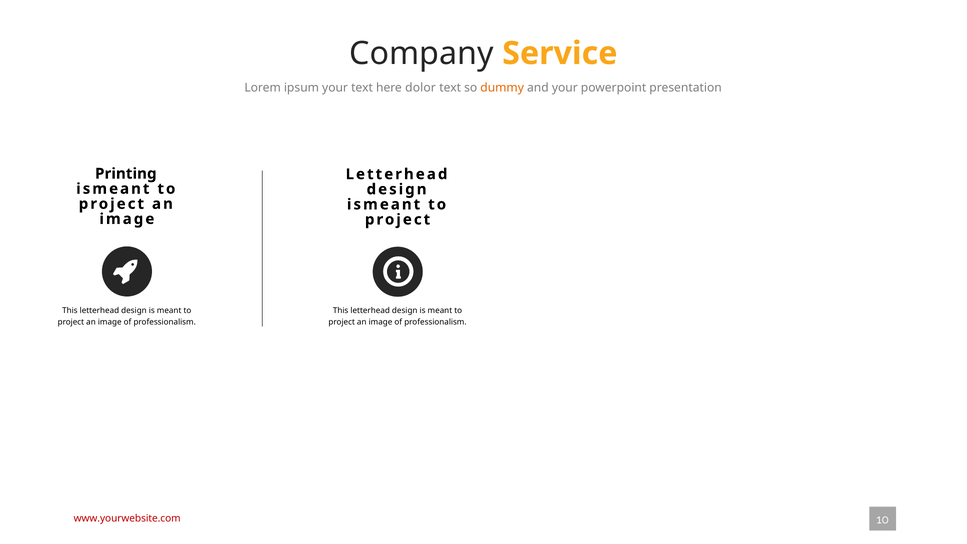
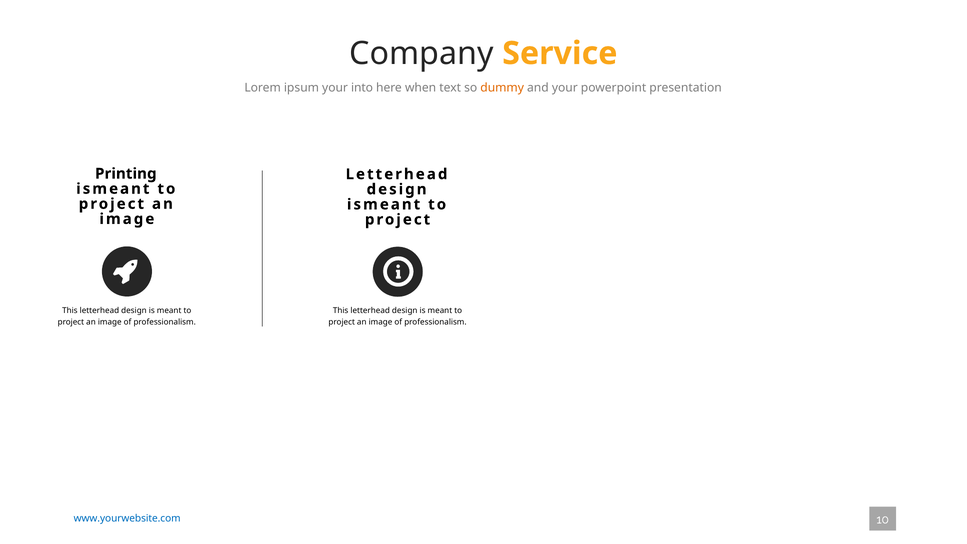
your text: text -> into
dolor: dolor -> when
www.yourwebsite.com colour: red -> blue
